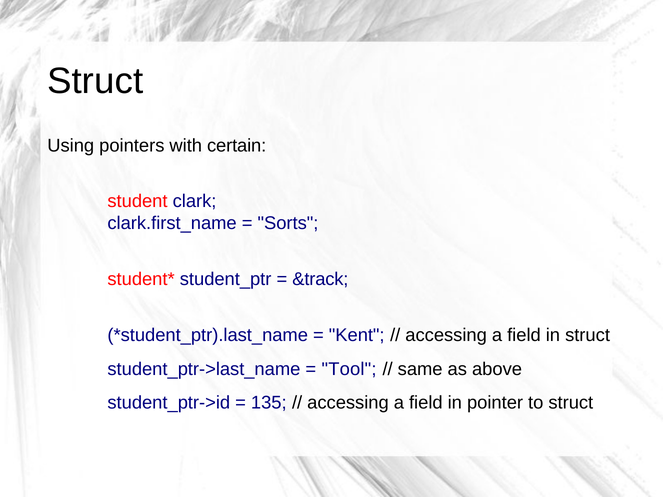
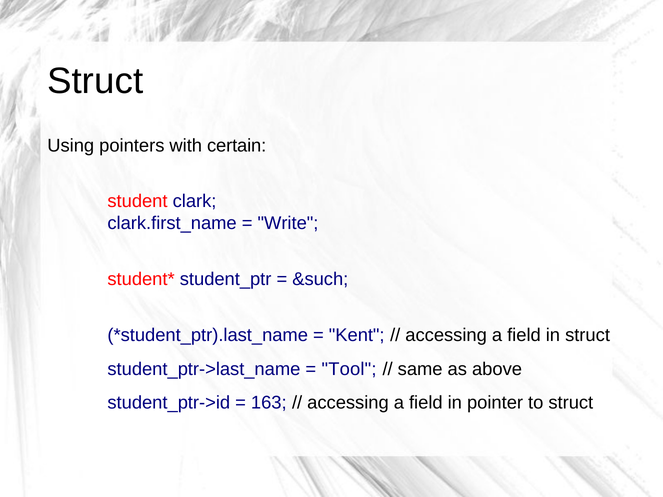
Sorts: Sorts -> Write
&track: &track -> &such
135: 135 -> 163
